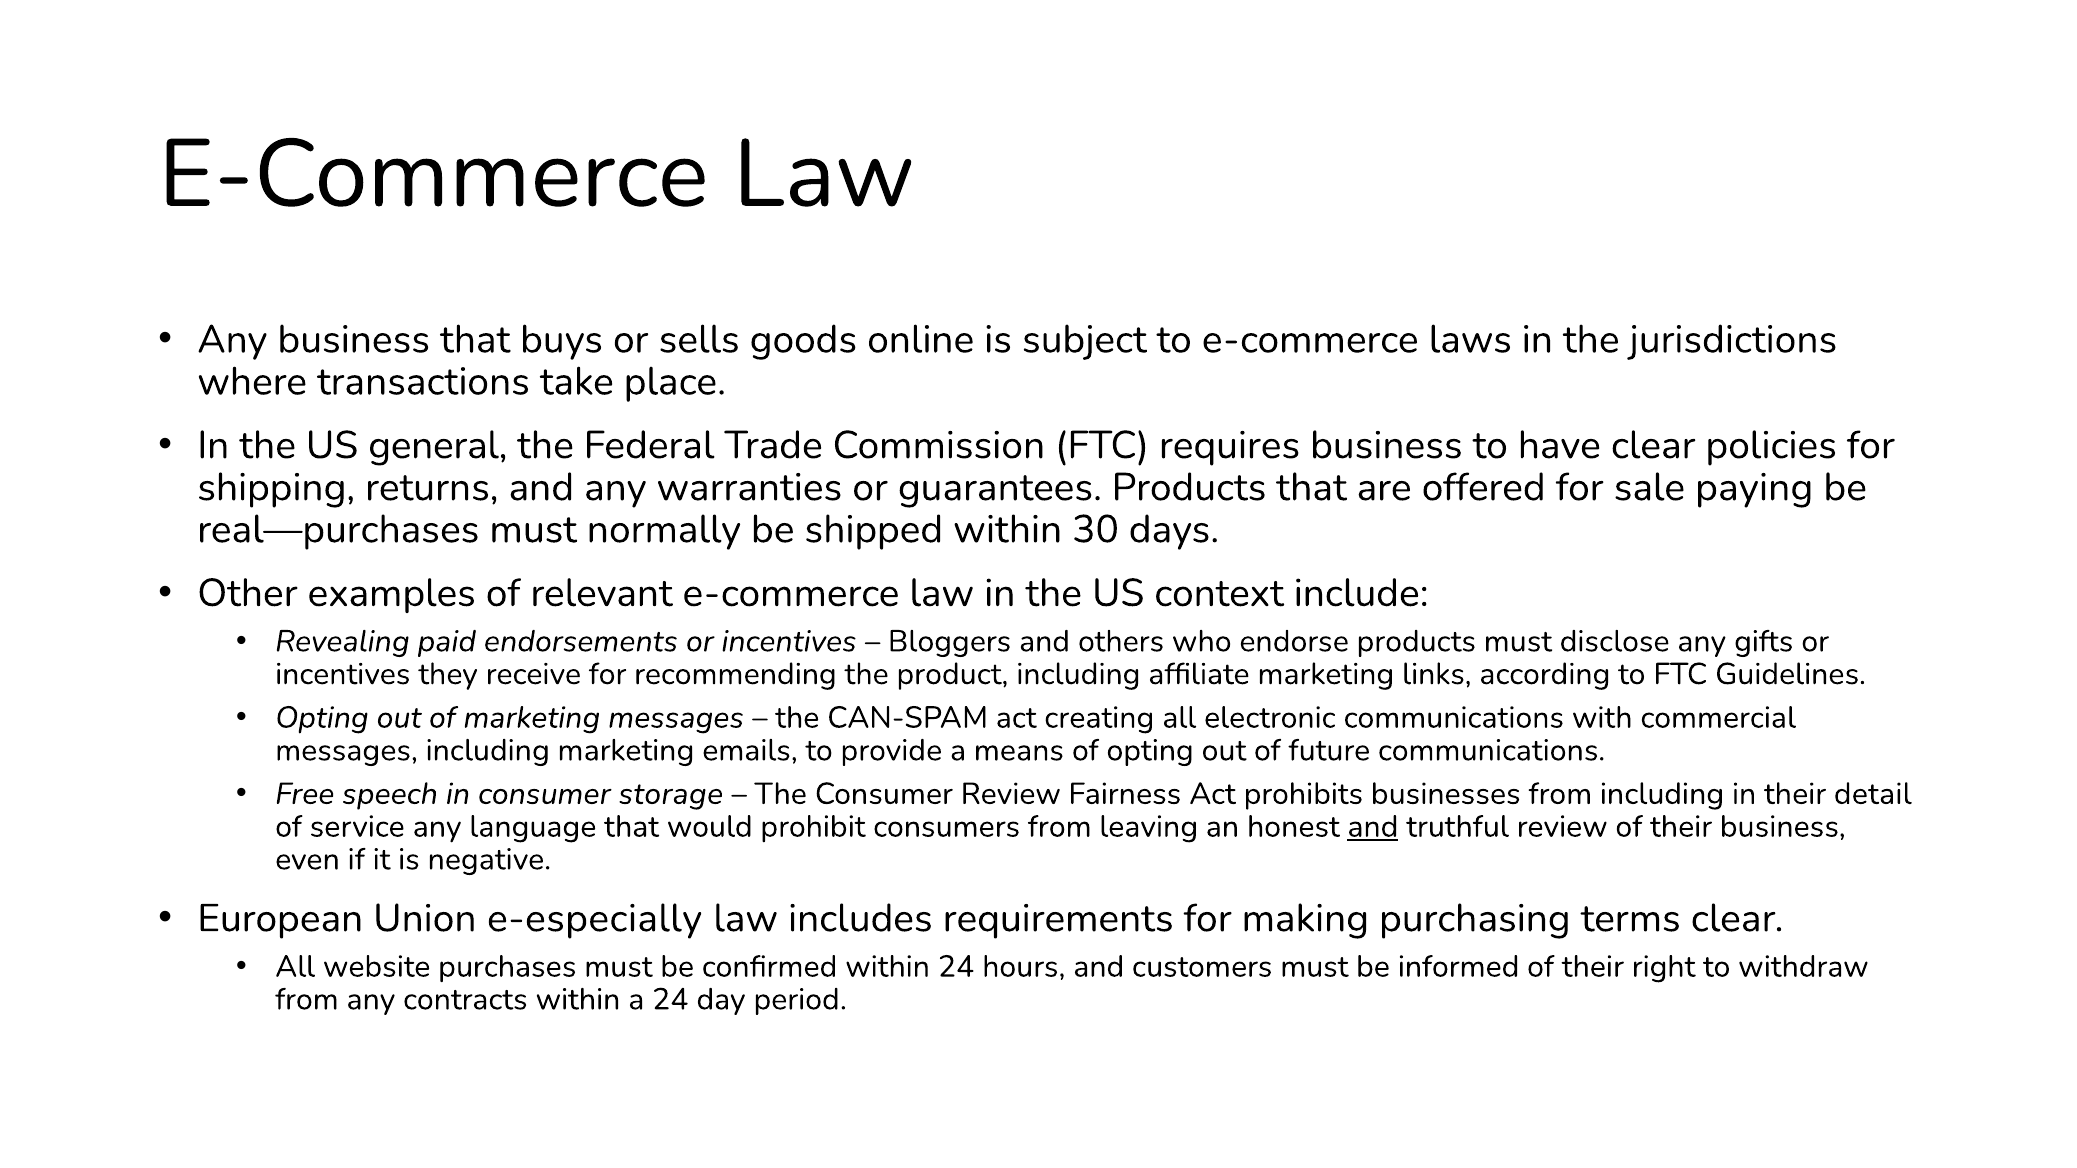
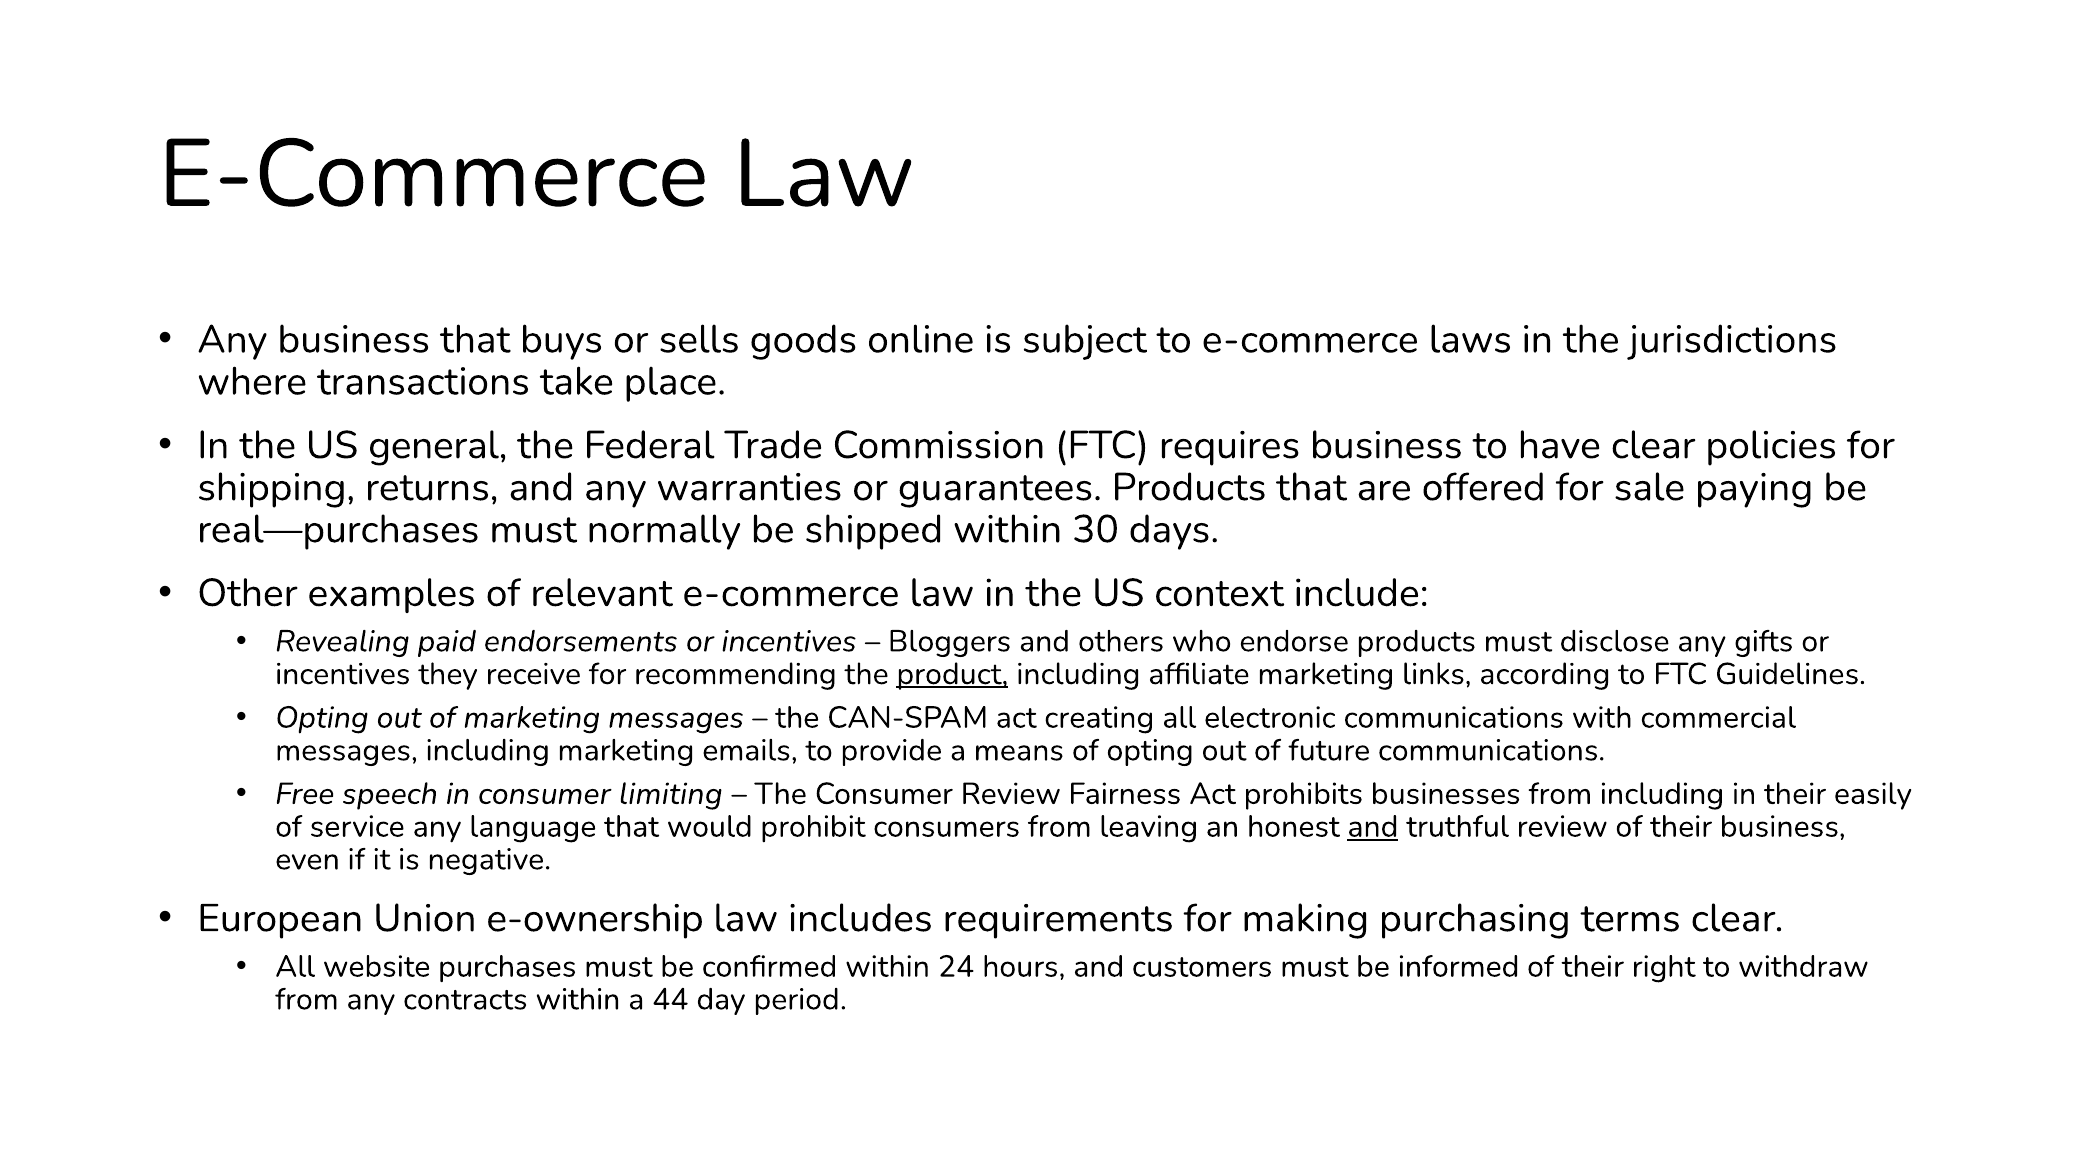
product underline: none -> present
storage: storage -> limiting
detail: detail -> easily
e-especially: e-especially -> e-ownership
a 24: 24 -> 44
